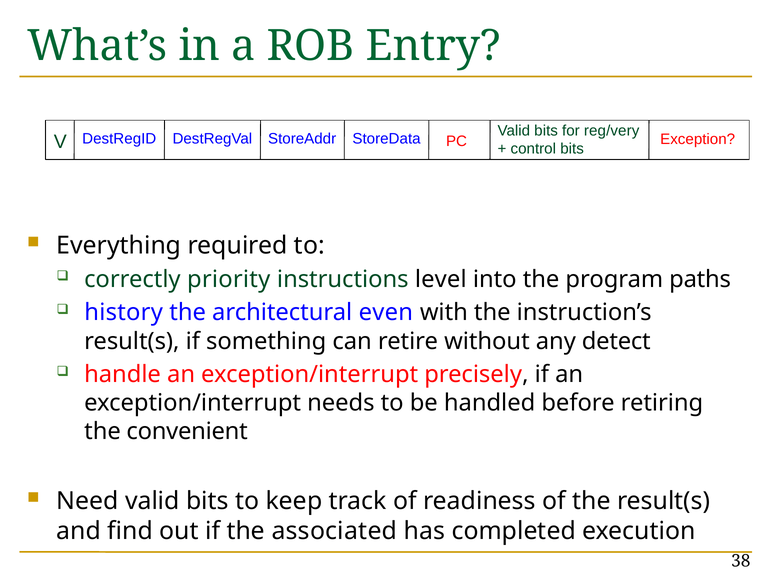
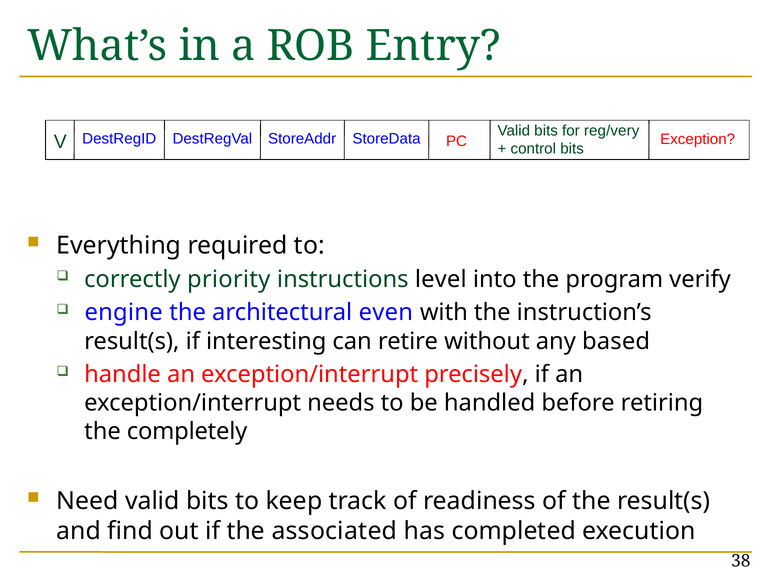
paths: paths -> verify
history: history -> engine
something: something -> interesting
detect: detect -> based
convenient: convenient -> completely
